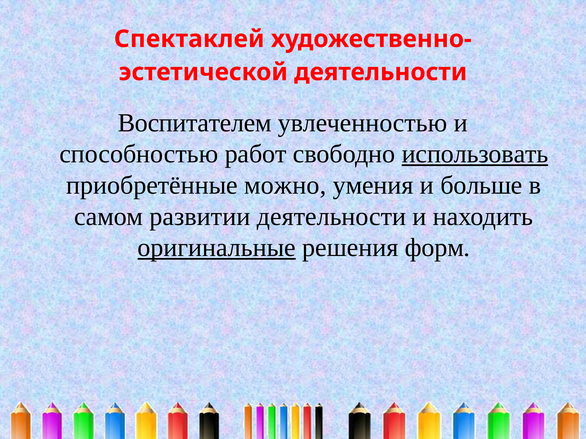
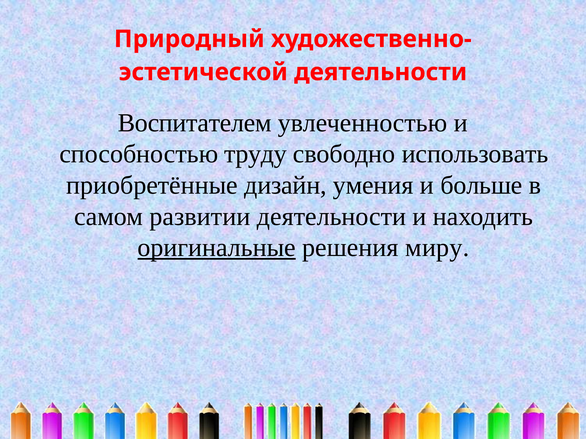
Спектаклей: Спектаклей -> Природный
работ: работ -> труду
использовать underline: present -> none
можно: можно -> дизайн
форм: форм -> миру
